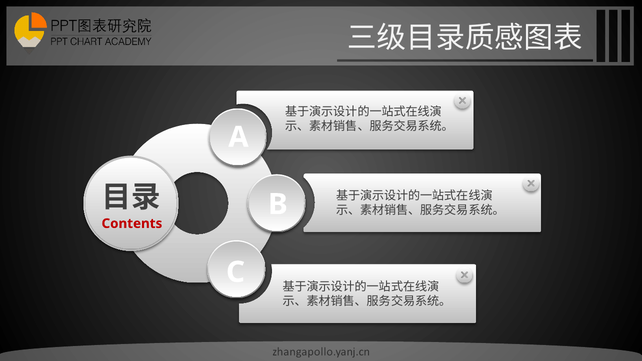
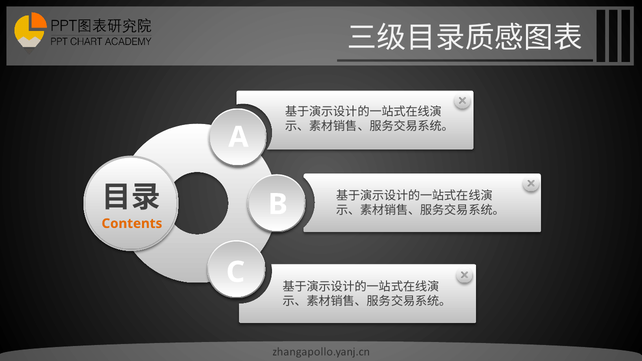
Contents colour: red -> orange
